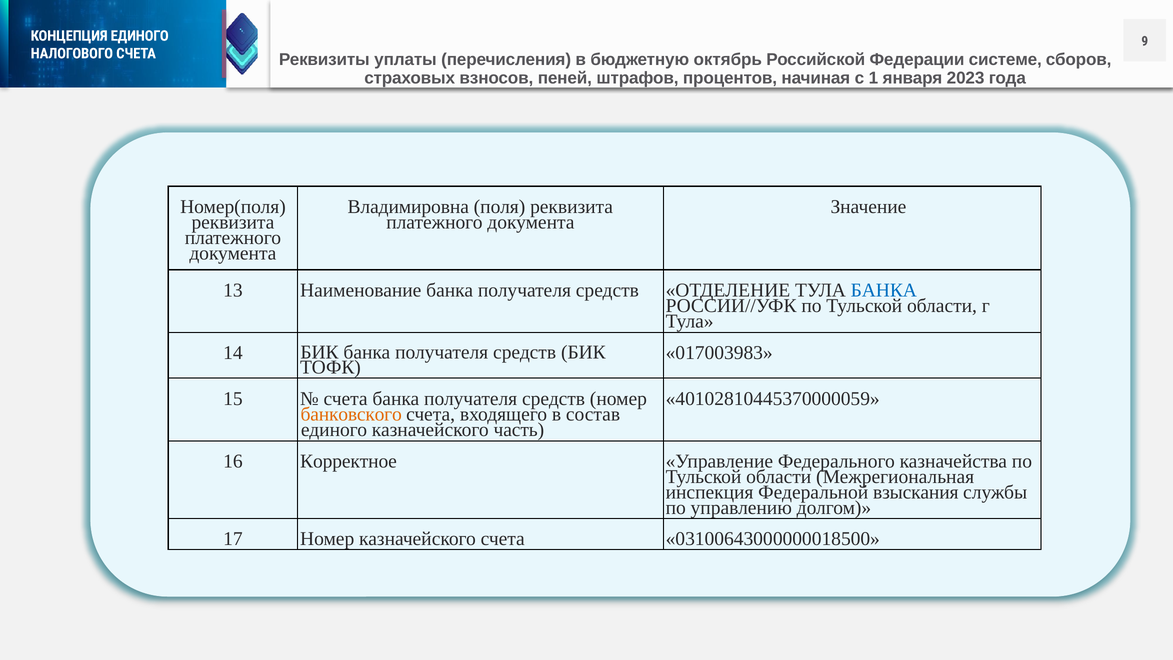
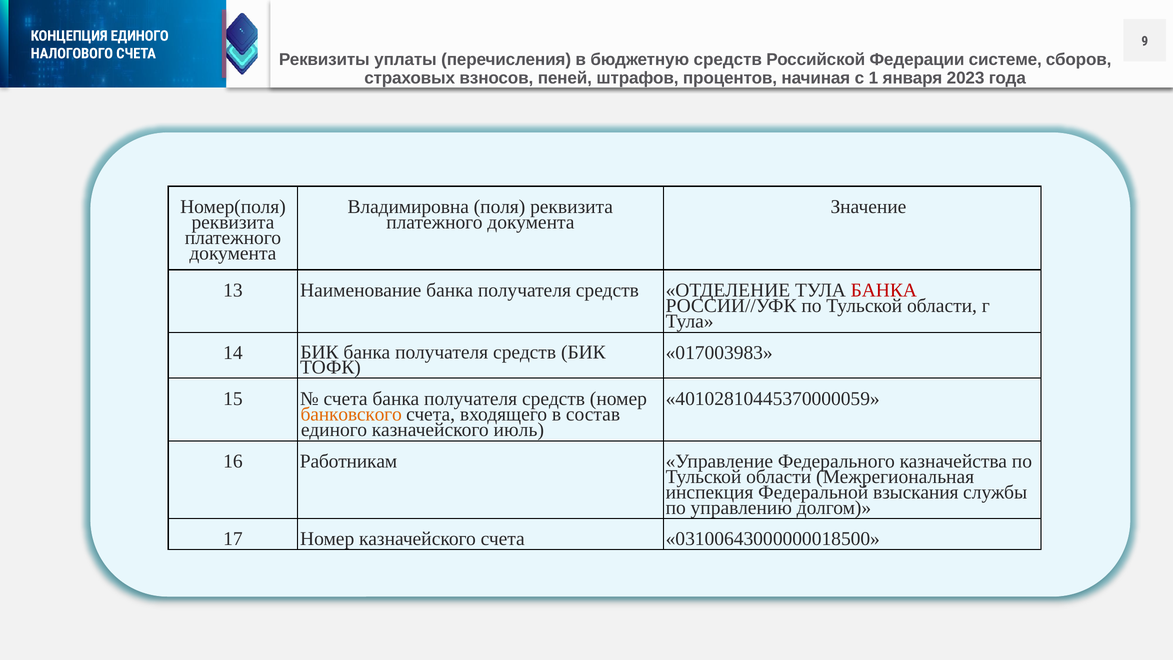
бюджетную октябрь: октябрь -> средств
БАНКА at (884, 290) colour: blue -> red
часть: часть -> июль
Корректное: Корректное -> Работникам
